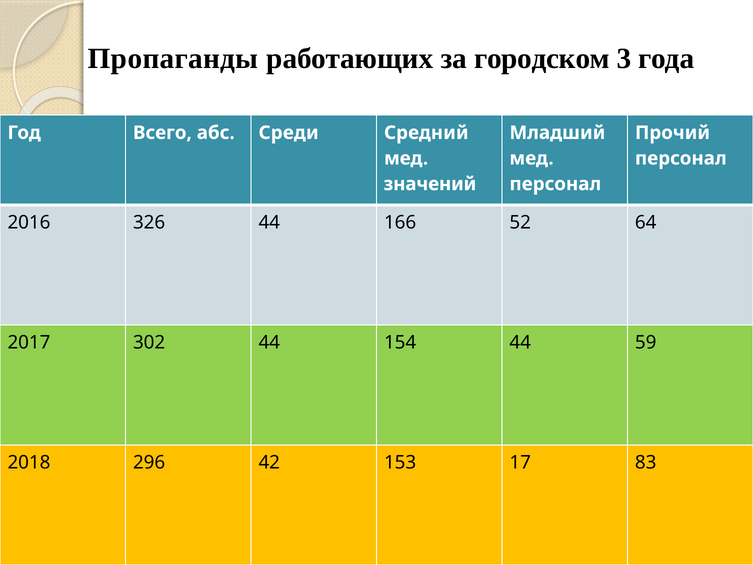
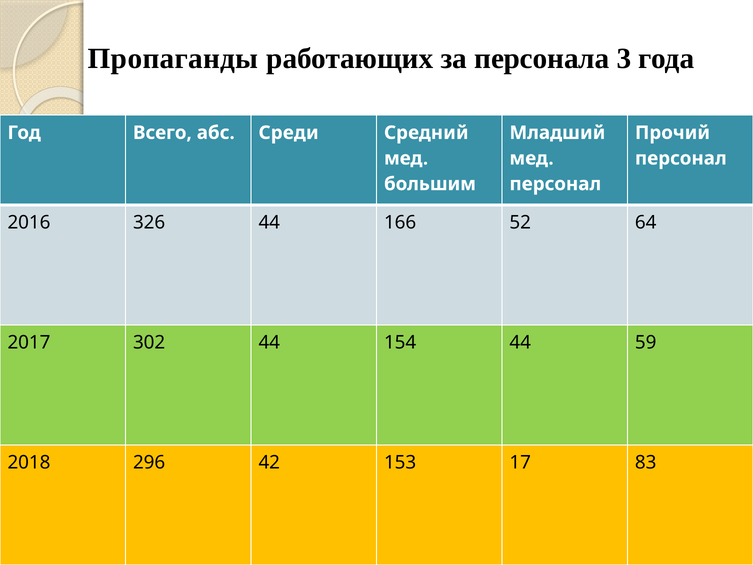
городском: городском -> персонала
значений: значений -> большим
